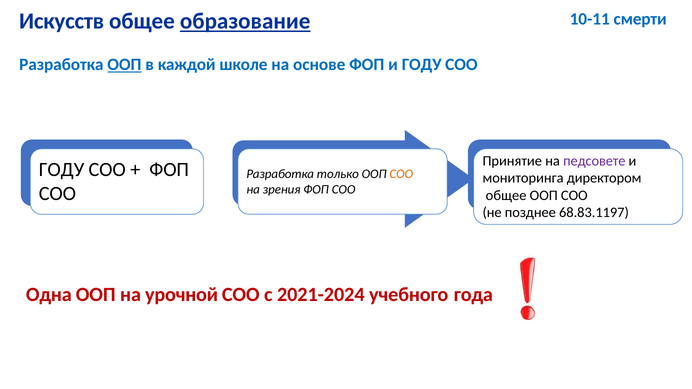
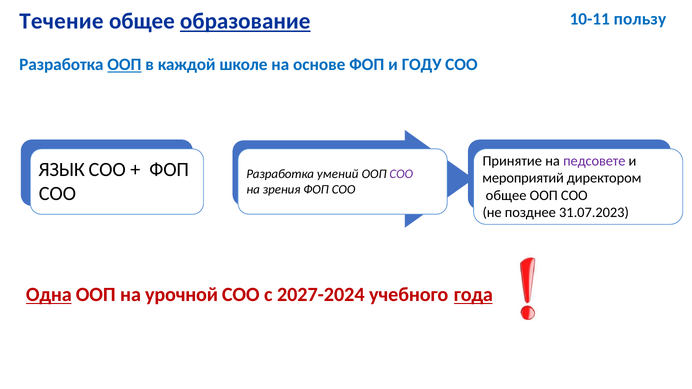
Искусств: Искусств -> Течение
смерти: смерти -> пользу
ГОДУ at (62, 170): ГОДУ -> ЯЗЫК
только: только -> умений
СОО at (401, 174) colour: orange -> purple
мониторинга: мониторинга -> мероприятий
68.83.1197: 68.83.1197 -> 31.07.2023
Одна underline: none -> present
2021-2024: 2021-2024 -> 2027-2024
года underline: none -> present
